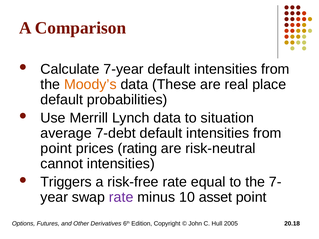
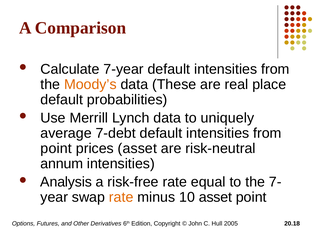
situation: situation -> uniquely
prices rating: rating -> asset
cannot: cannot -> annum
Triggers: Triggers -> Analysis
rate at (121, 197) colour: purple -> orange
